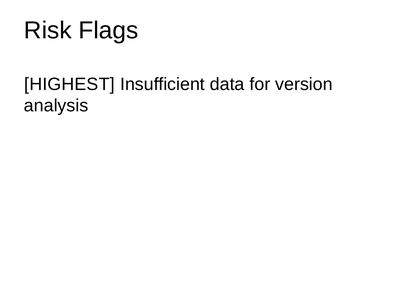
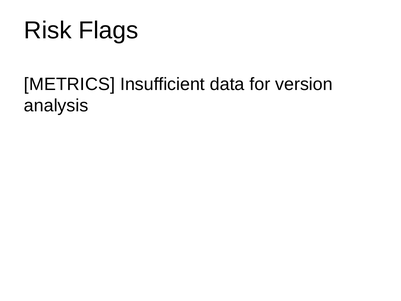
HIGHEST: HIGHEST -> METRICS
